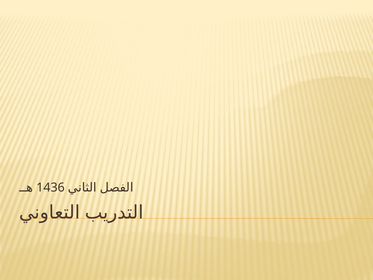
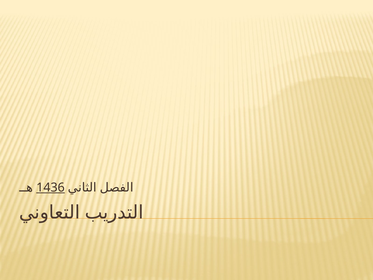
1436 underline: none -> present
